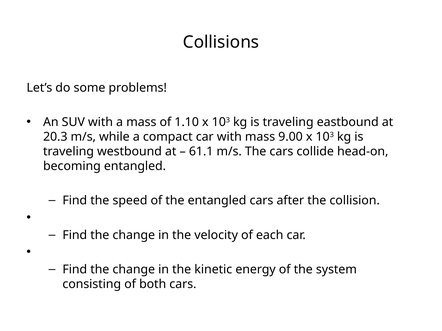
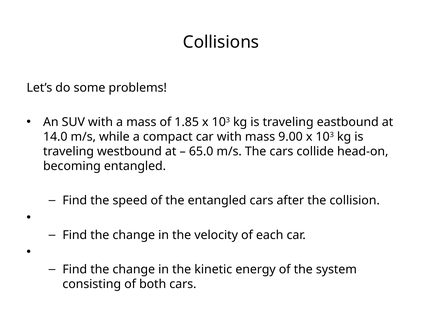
1.10: 1.10 -> 1.85
20.3: 20.3 -> 14.0
61.1: 61.1 -> 65.0
